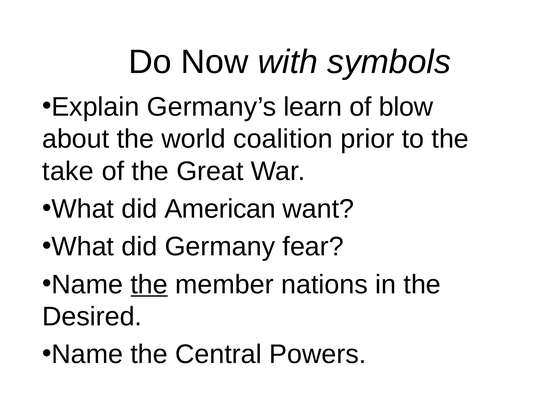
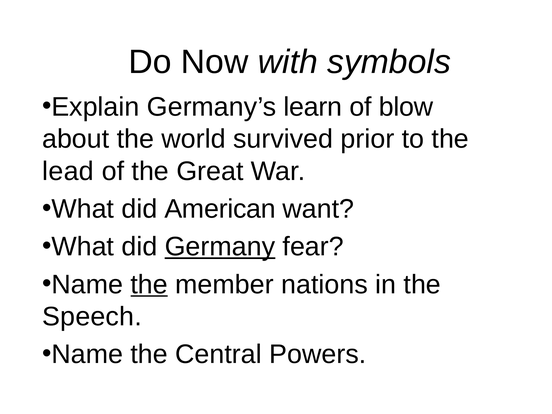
coalition: coalition -> survived
take: take -> lead
Germany underline: none -> present
Desired: Desired -> Speech
